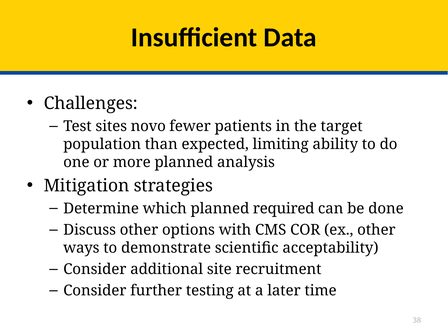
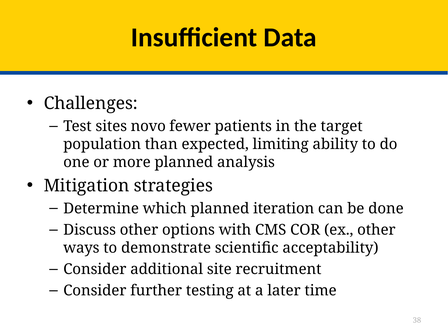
required: required -> iteration
